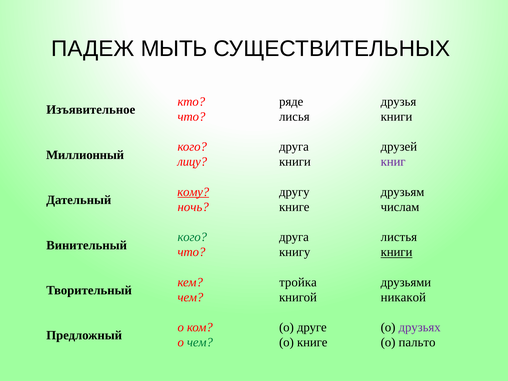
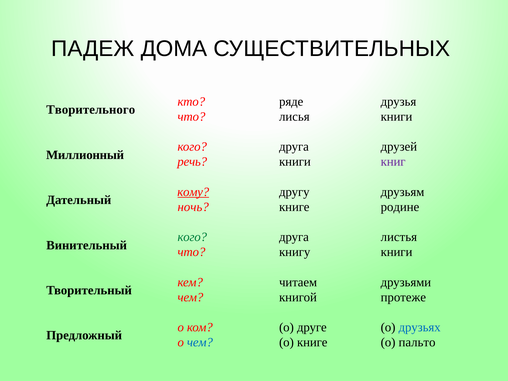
МЫТЬ: МЫТЬ -> ДОМА
Изъявительное: Изъявительное -> Творительного
лицу: лицу -> речь
числам: числам -> родине
книги at (397, 252) underline: present -> none
тройка: тройка -> читаем
никакой: никакой -> протеже
друзьях colour: purple -> blue
чем at (200, 342) colour: green -> blue
